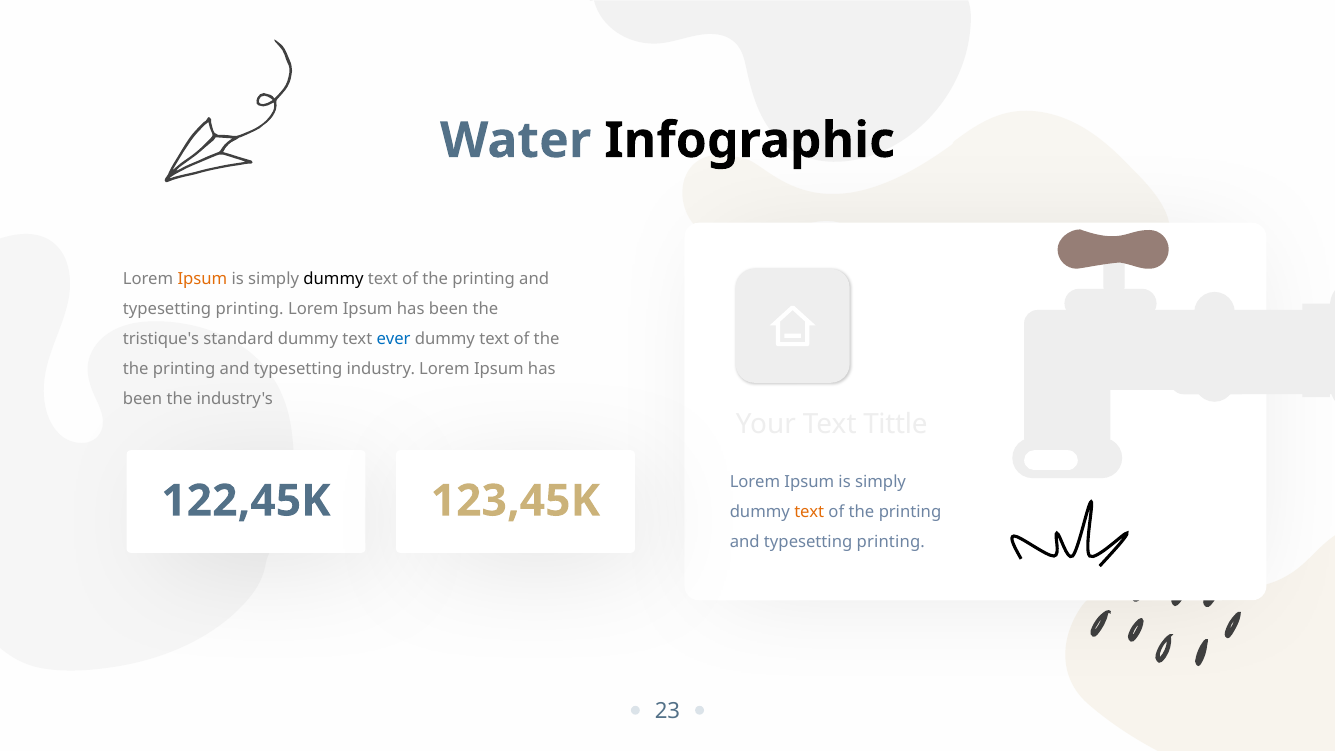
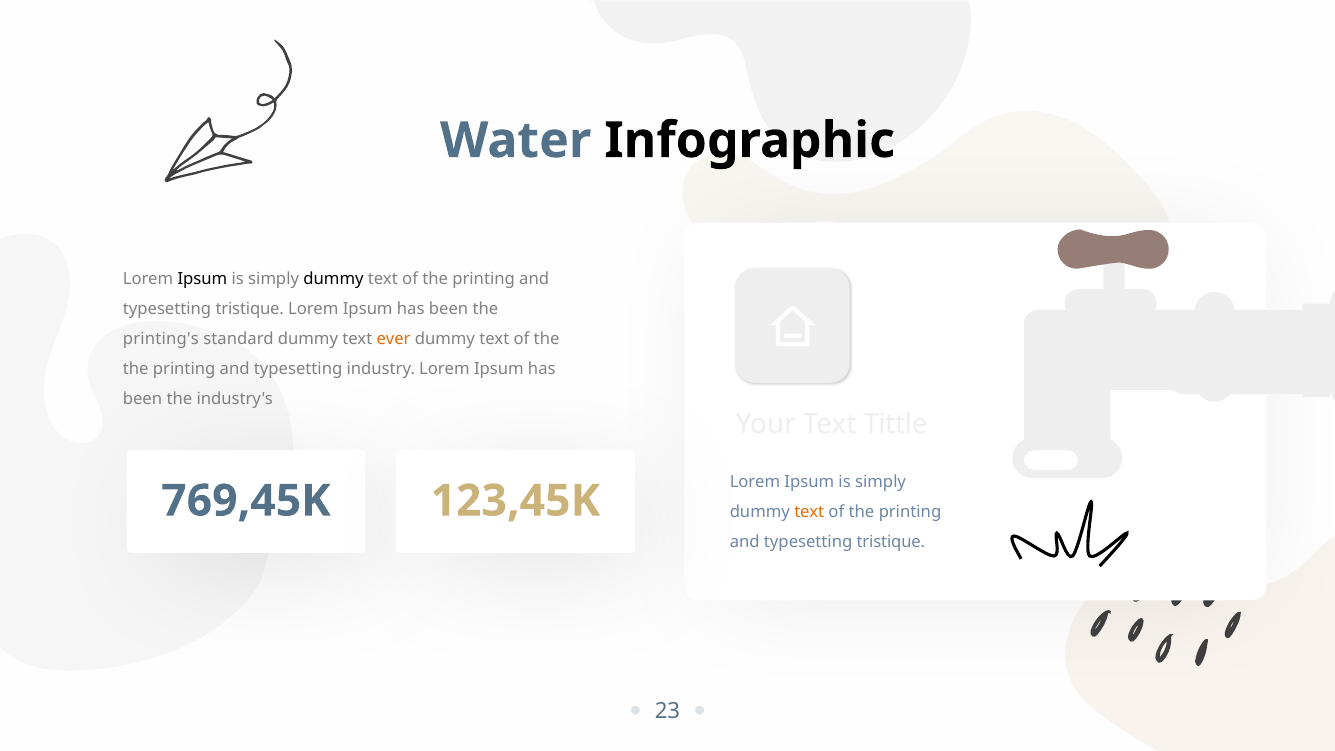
Ipsum at (202, 279) colour: orange -> black
printing at (250, 309): printing -> tristique
tristique's: tristique's -> printing's
ever colour: blue -> orange
122,45K: 122,45K -> 769,45K
printing at (891, 542): printing -> tristique
